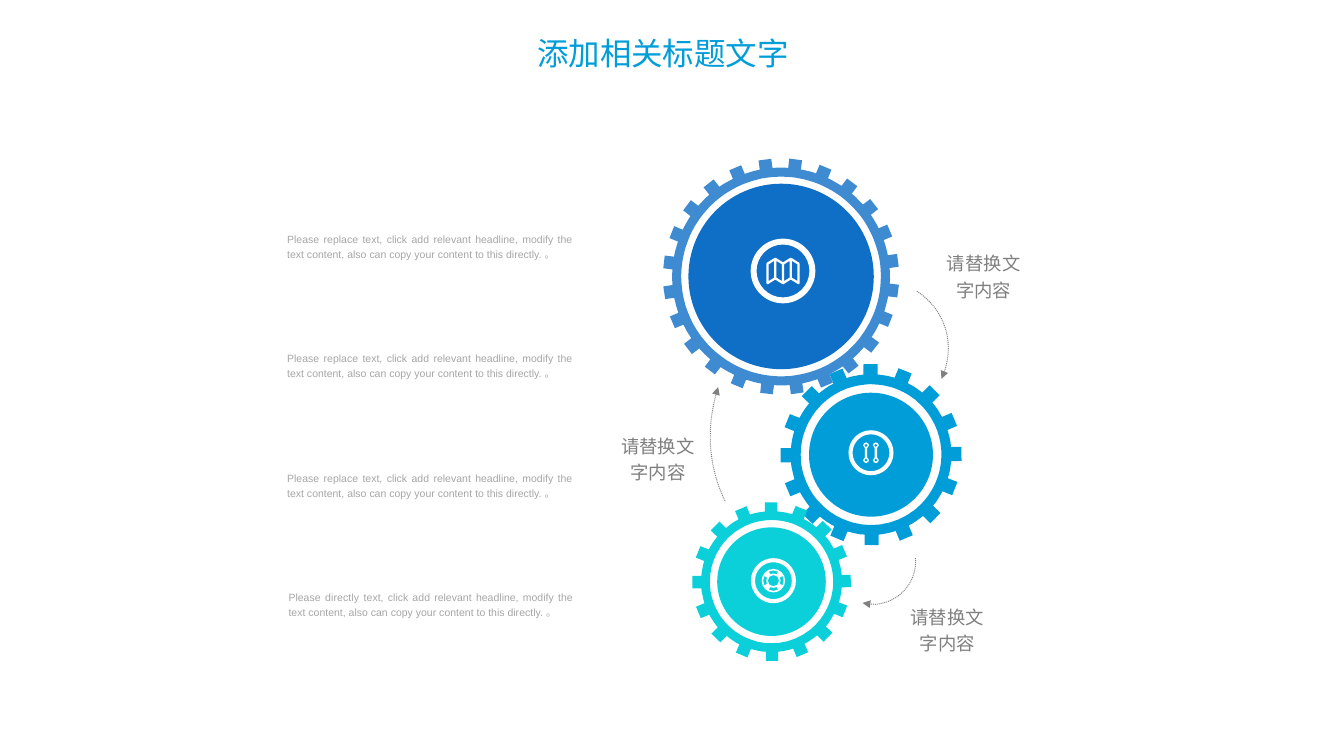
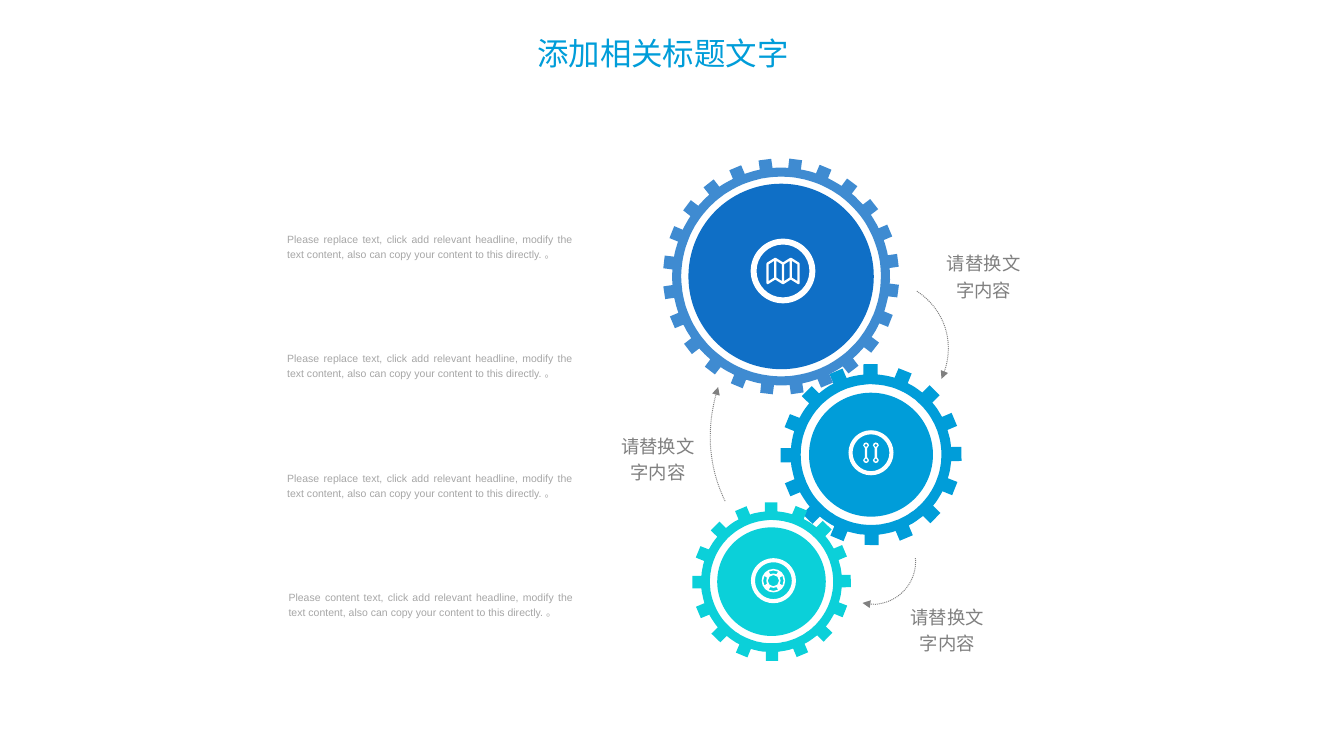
Please directly: directly -> content
